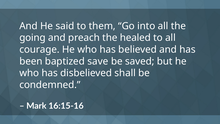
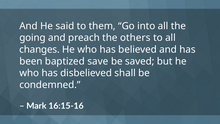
healed: healed -> others
courage: courage -> changes
